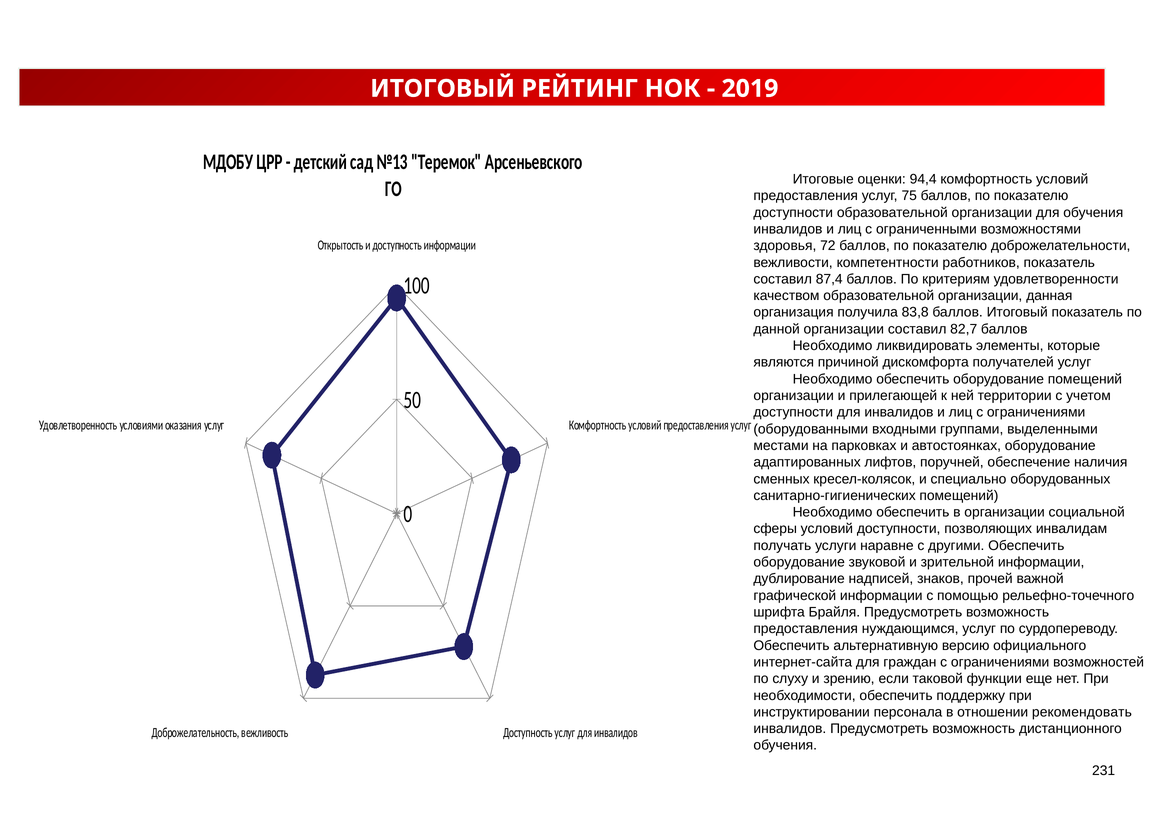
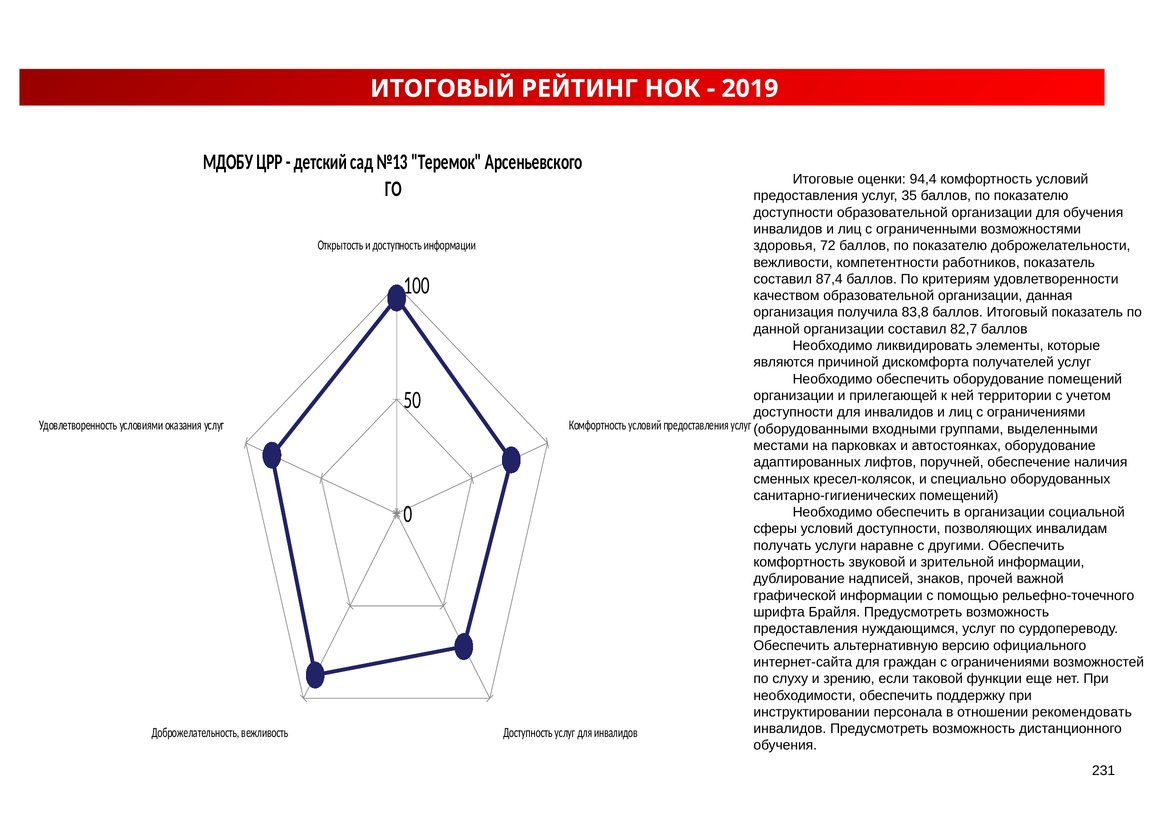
75: 75 -> 35
оборудование at (799, 562): оборудование -> комфортность
